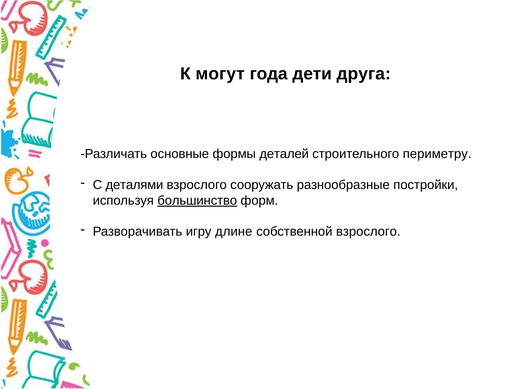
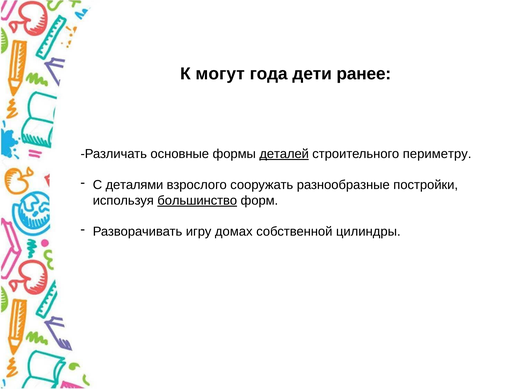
друга: друга -> ранее
деталей underline: none -> present
длине: длине -> домах
собственной взрослого: взрослого -> цилиндры
